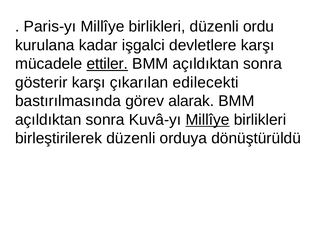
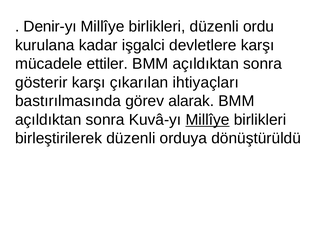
Paris-yı: Paris-yı -> Denir-yı
ettiler underline: present -> none
edilecekti: edilecekti -> ihtiyaçları
